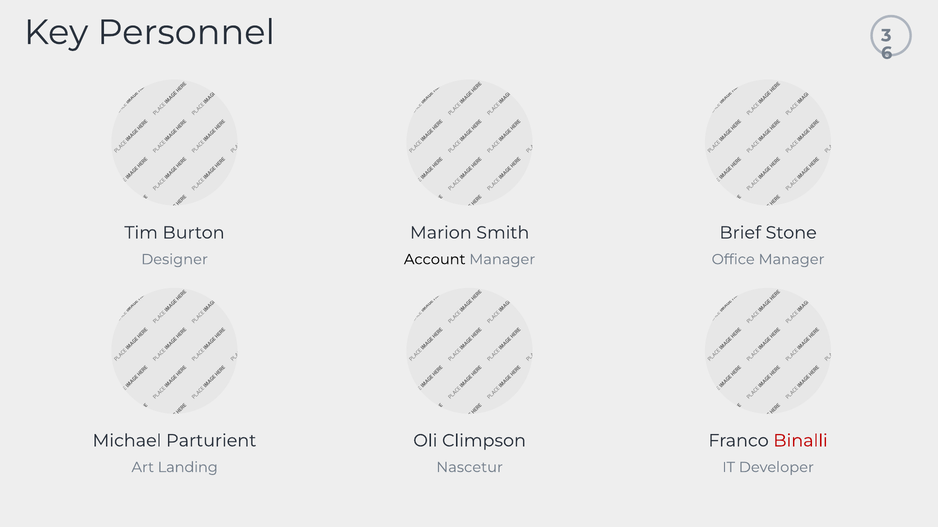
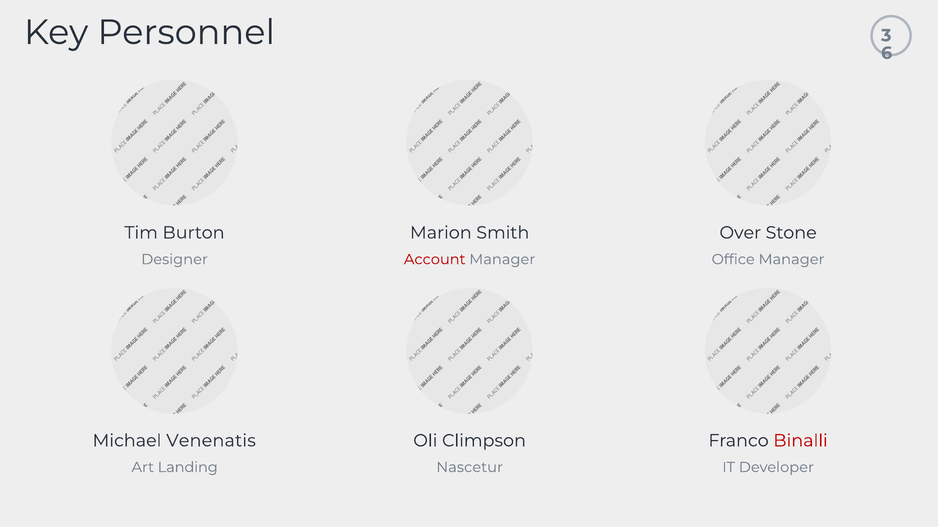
Brief: Brief -> Over
Account colour: black -> red
Parturient: Parturient -> Venenatis
